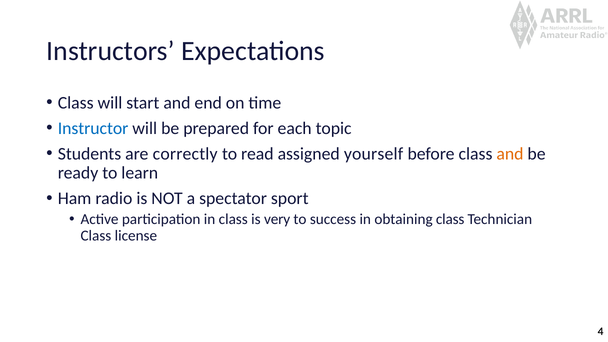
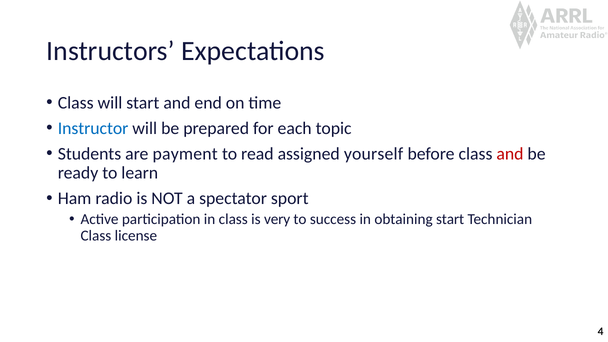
correctly: correctly -> payment
and at (510, 154) colour: orange -> red
obtaining class: class -> start
